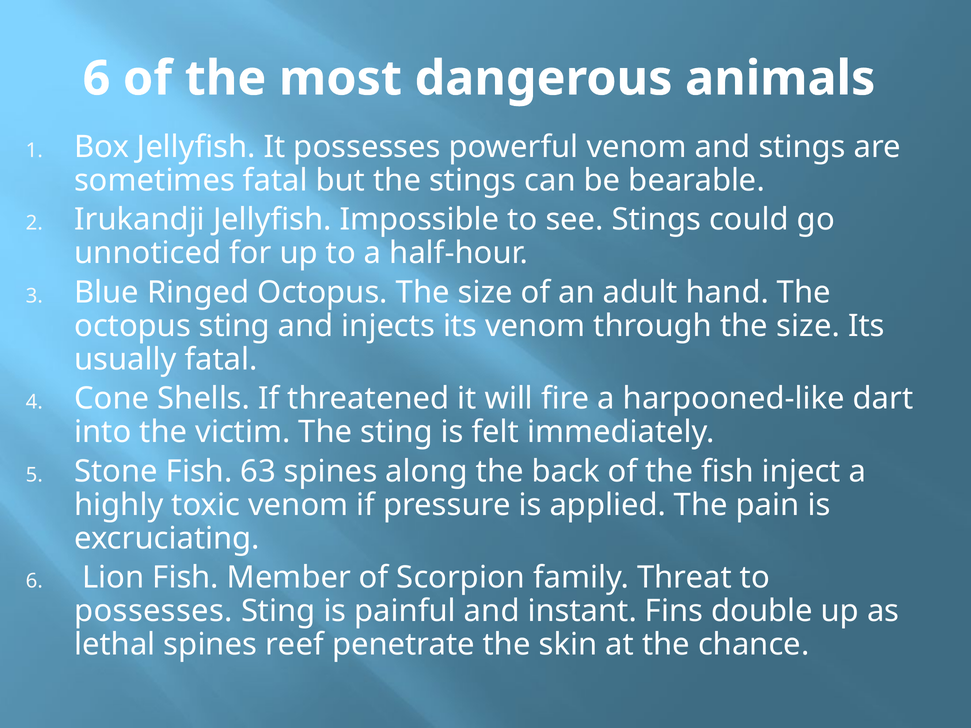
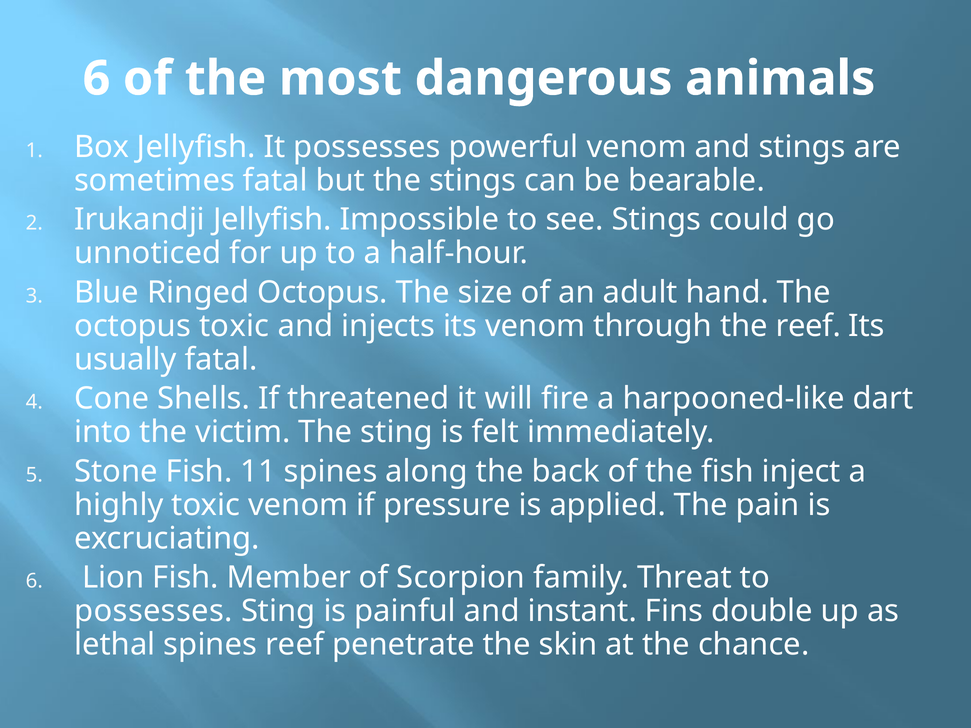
octopus sting: sting -> toxic
through the size: size -> reef
63: 63 -> 11
